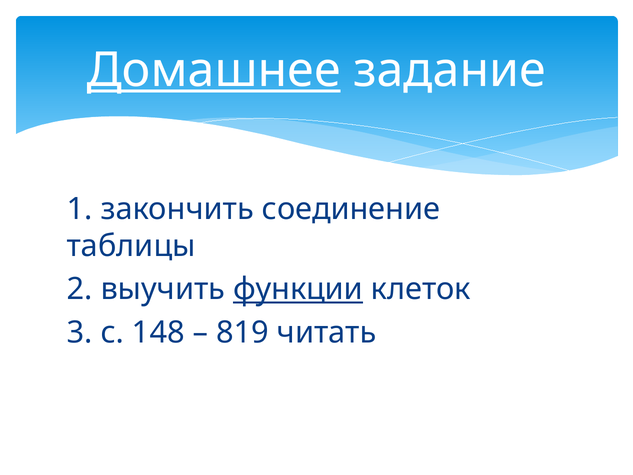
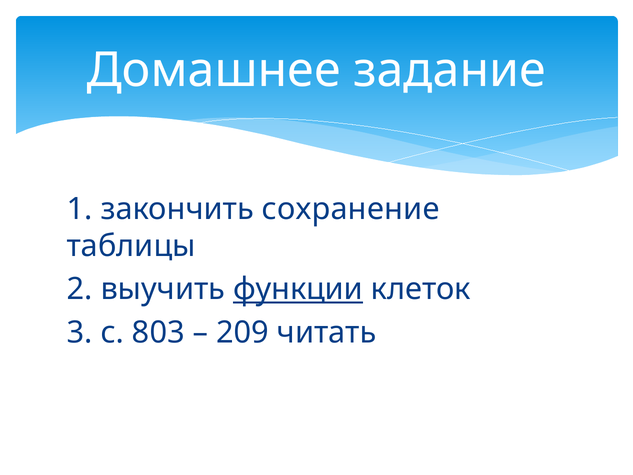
Домашнее underline: present -> none
соединение: соединение -> сохранение
148: 148 -> 803
819: 819 -> 209
